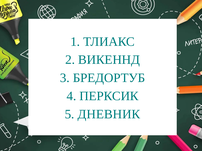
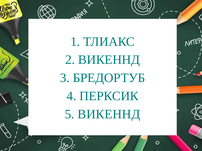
5 ДНЕВНИК: ДНЕВНИК -> ВИКЕННД
